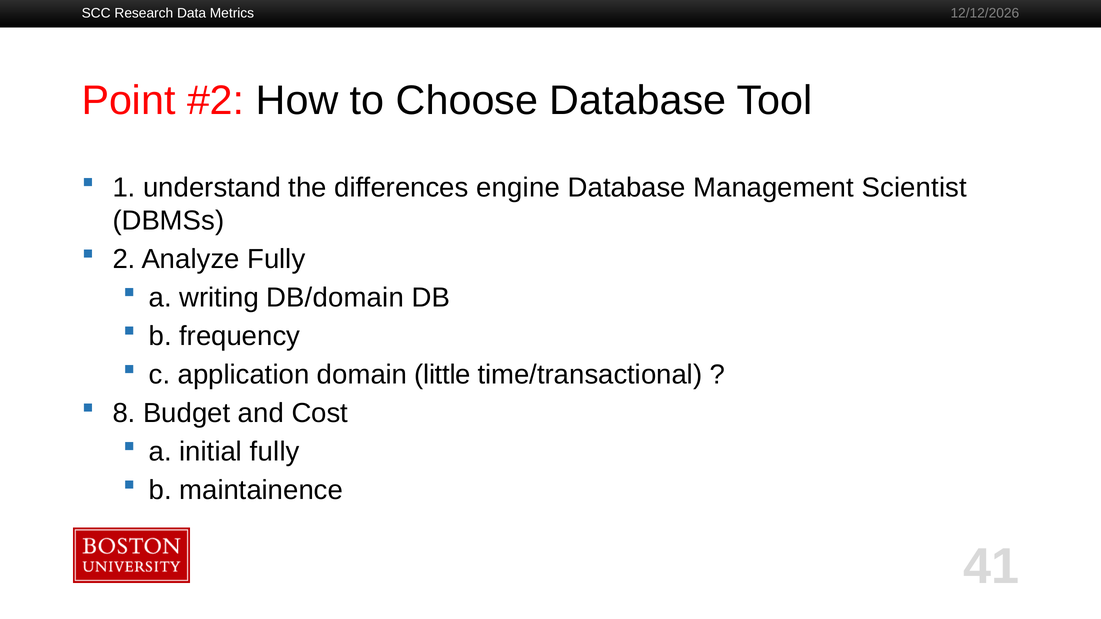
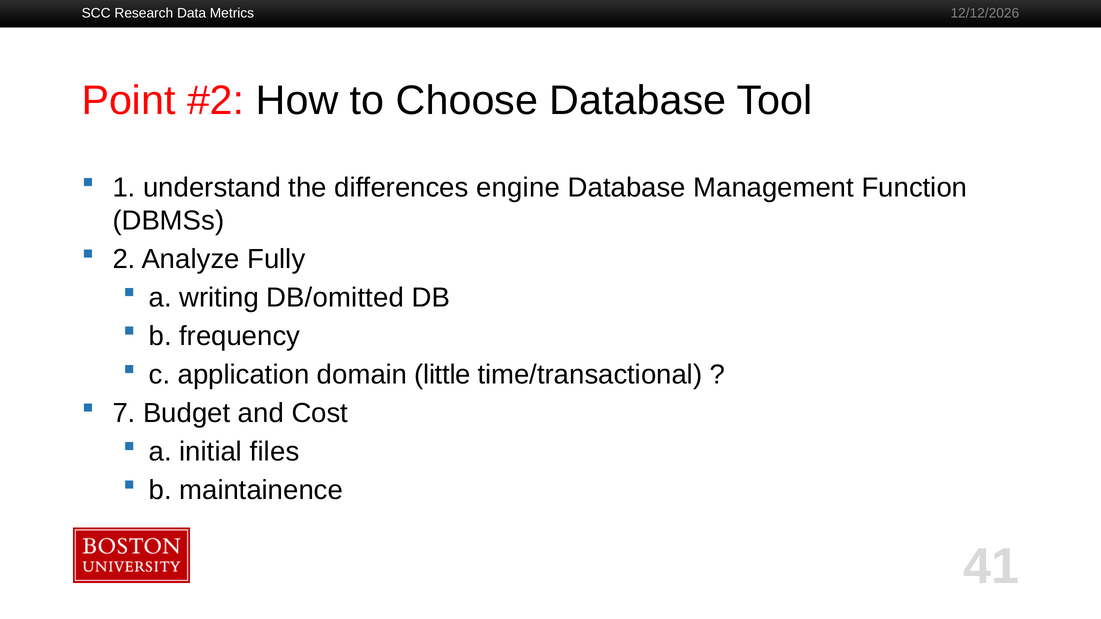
Scientist: Scientist -> Function
DB/domain: DB/domain -> DB/omitted
8: 8 -> 7
initial fully: fully -> files
